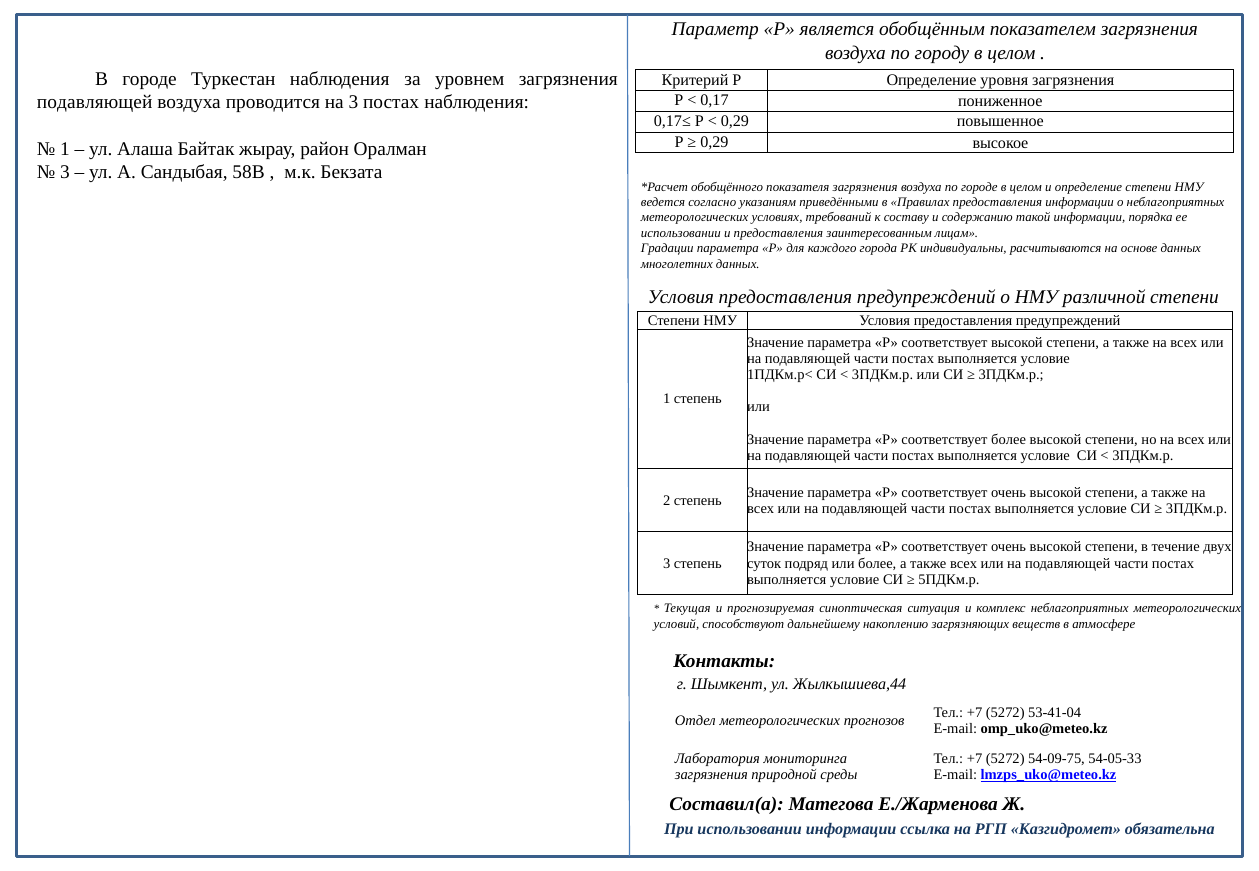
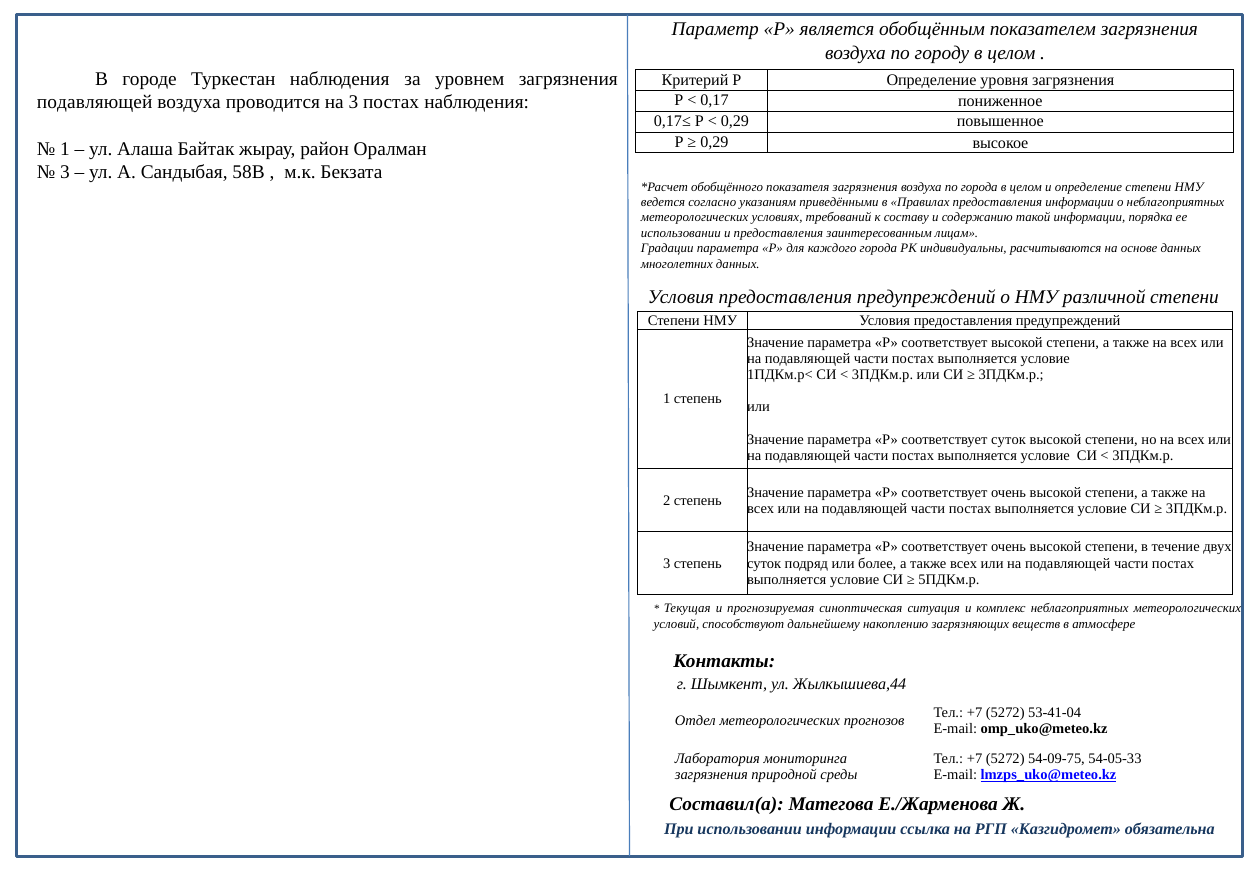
по городе: городе -> города
соответствует более: более -> суток
